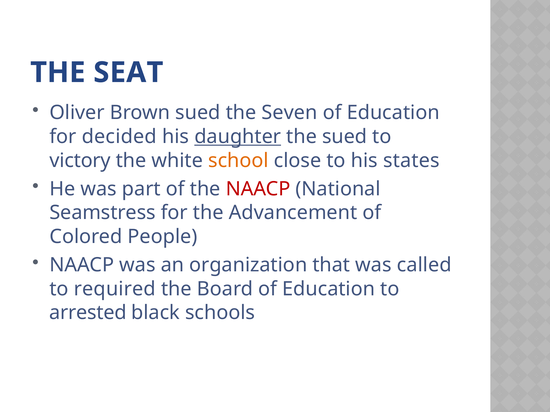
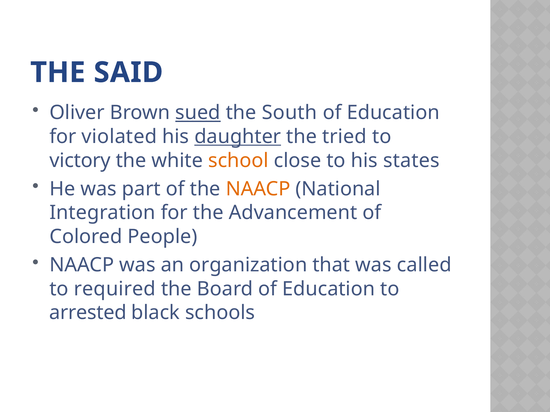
SEAT: SEAT -> SAID
sued at (198, 113) underline: none -> present
Seven: Seven -> South
decided: decided -> violated
the sued: sued -> tried
NAACP at (258, 189) colour: red -> orange
Seamstress: Seamstress -> Integration
